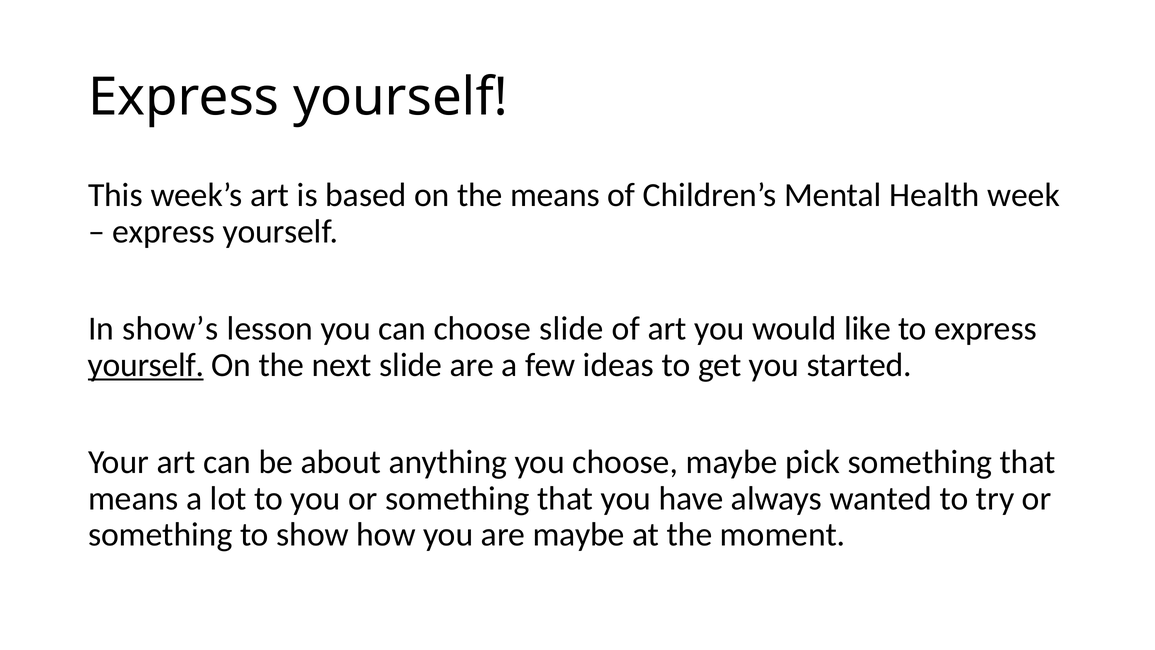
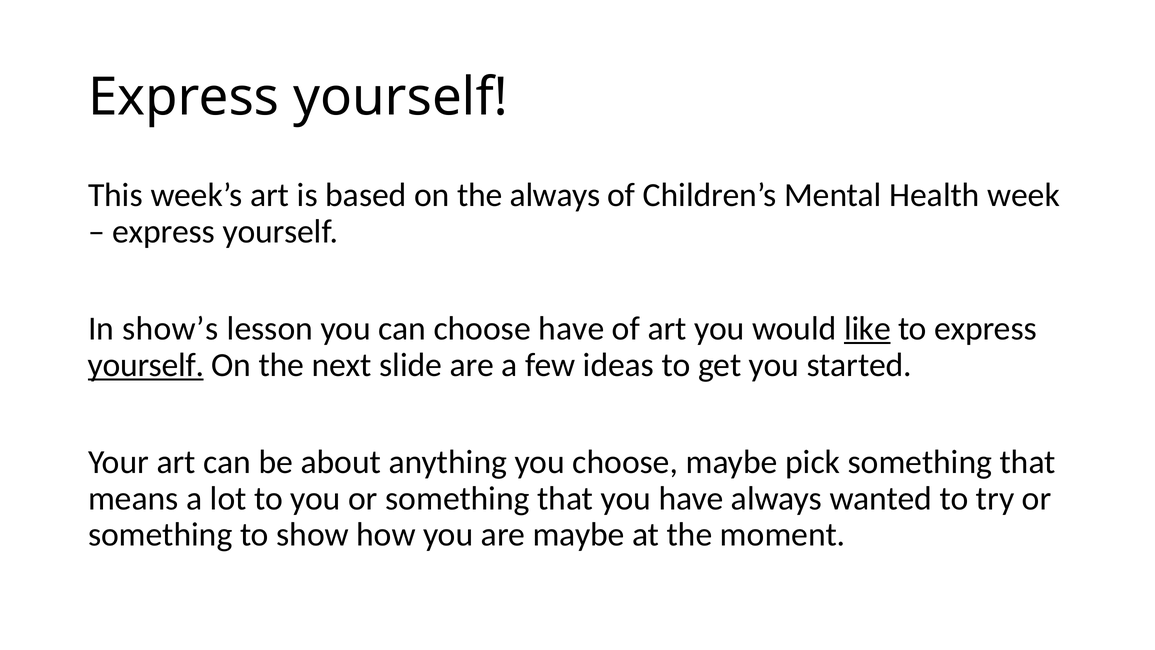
the means: means -> always
choose slide: slide -> have
like underline: none -> present
